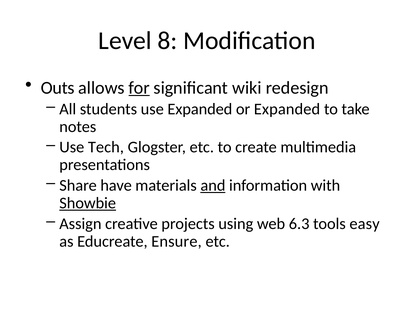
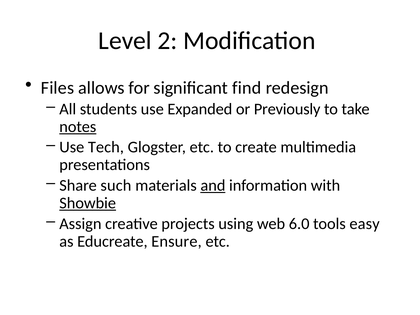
8: 8 -> 2
Outs: Outs -> Files
for underline: present -> none
wiki: wiki -> find
or Expanded: Expanded -> Previously
notes underline: none -> present
have: have -> such
6.3: 6.3 -> 6.0
